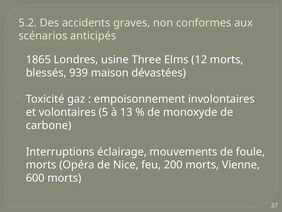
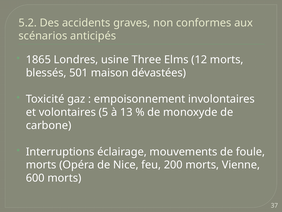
939: 939 -> 501
